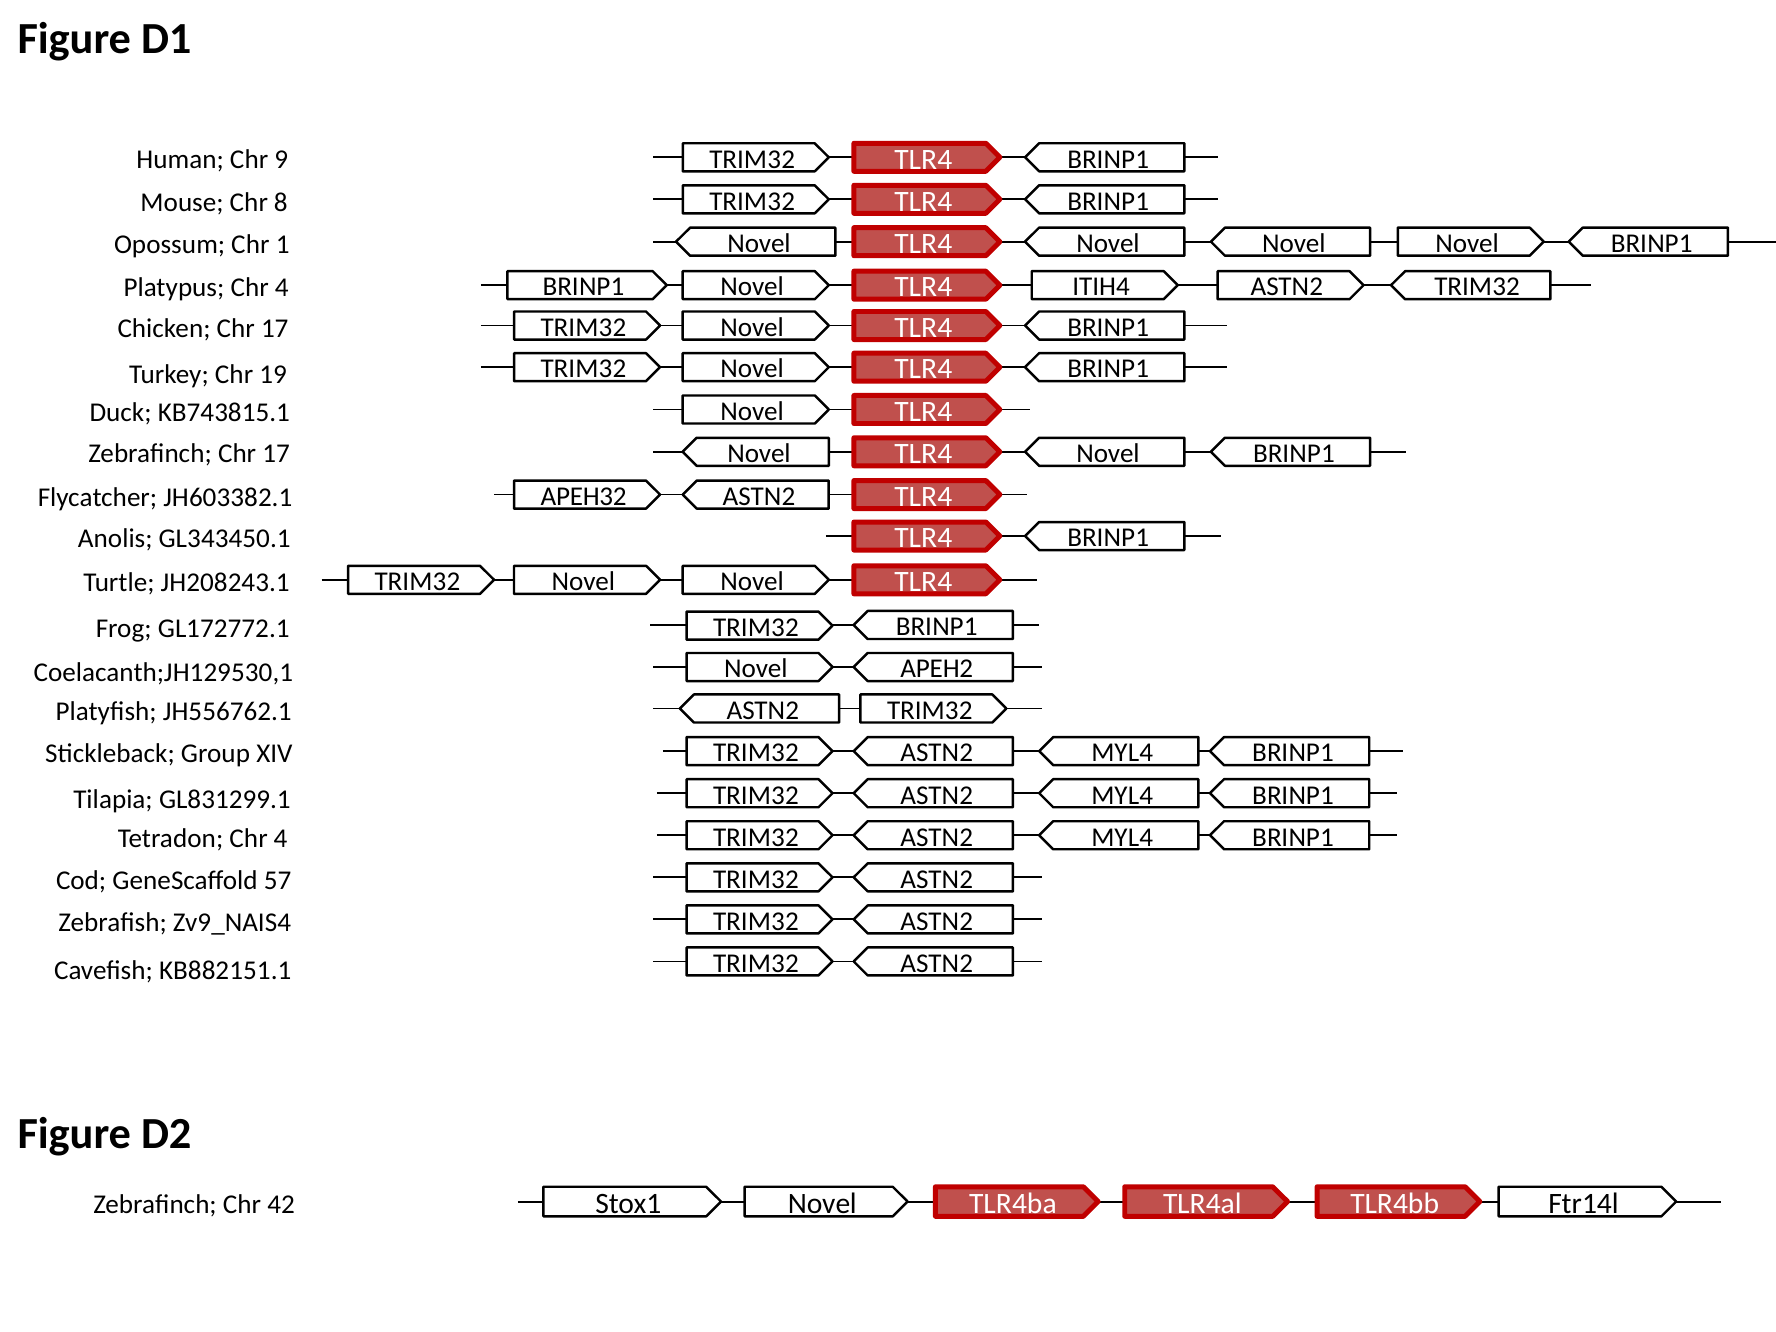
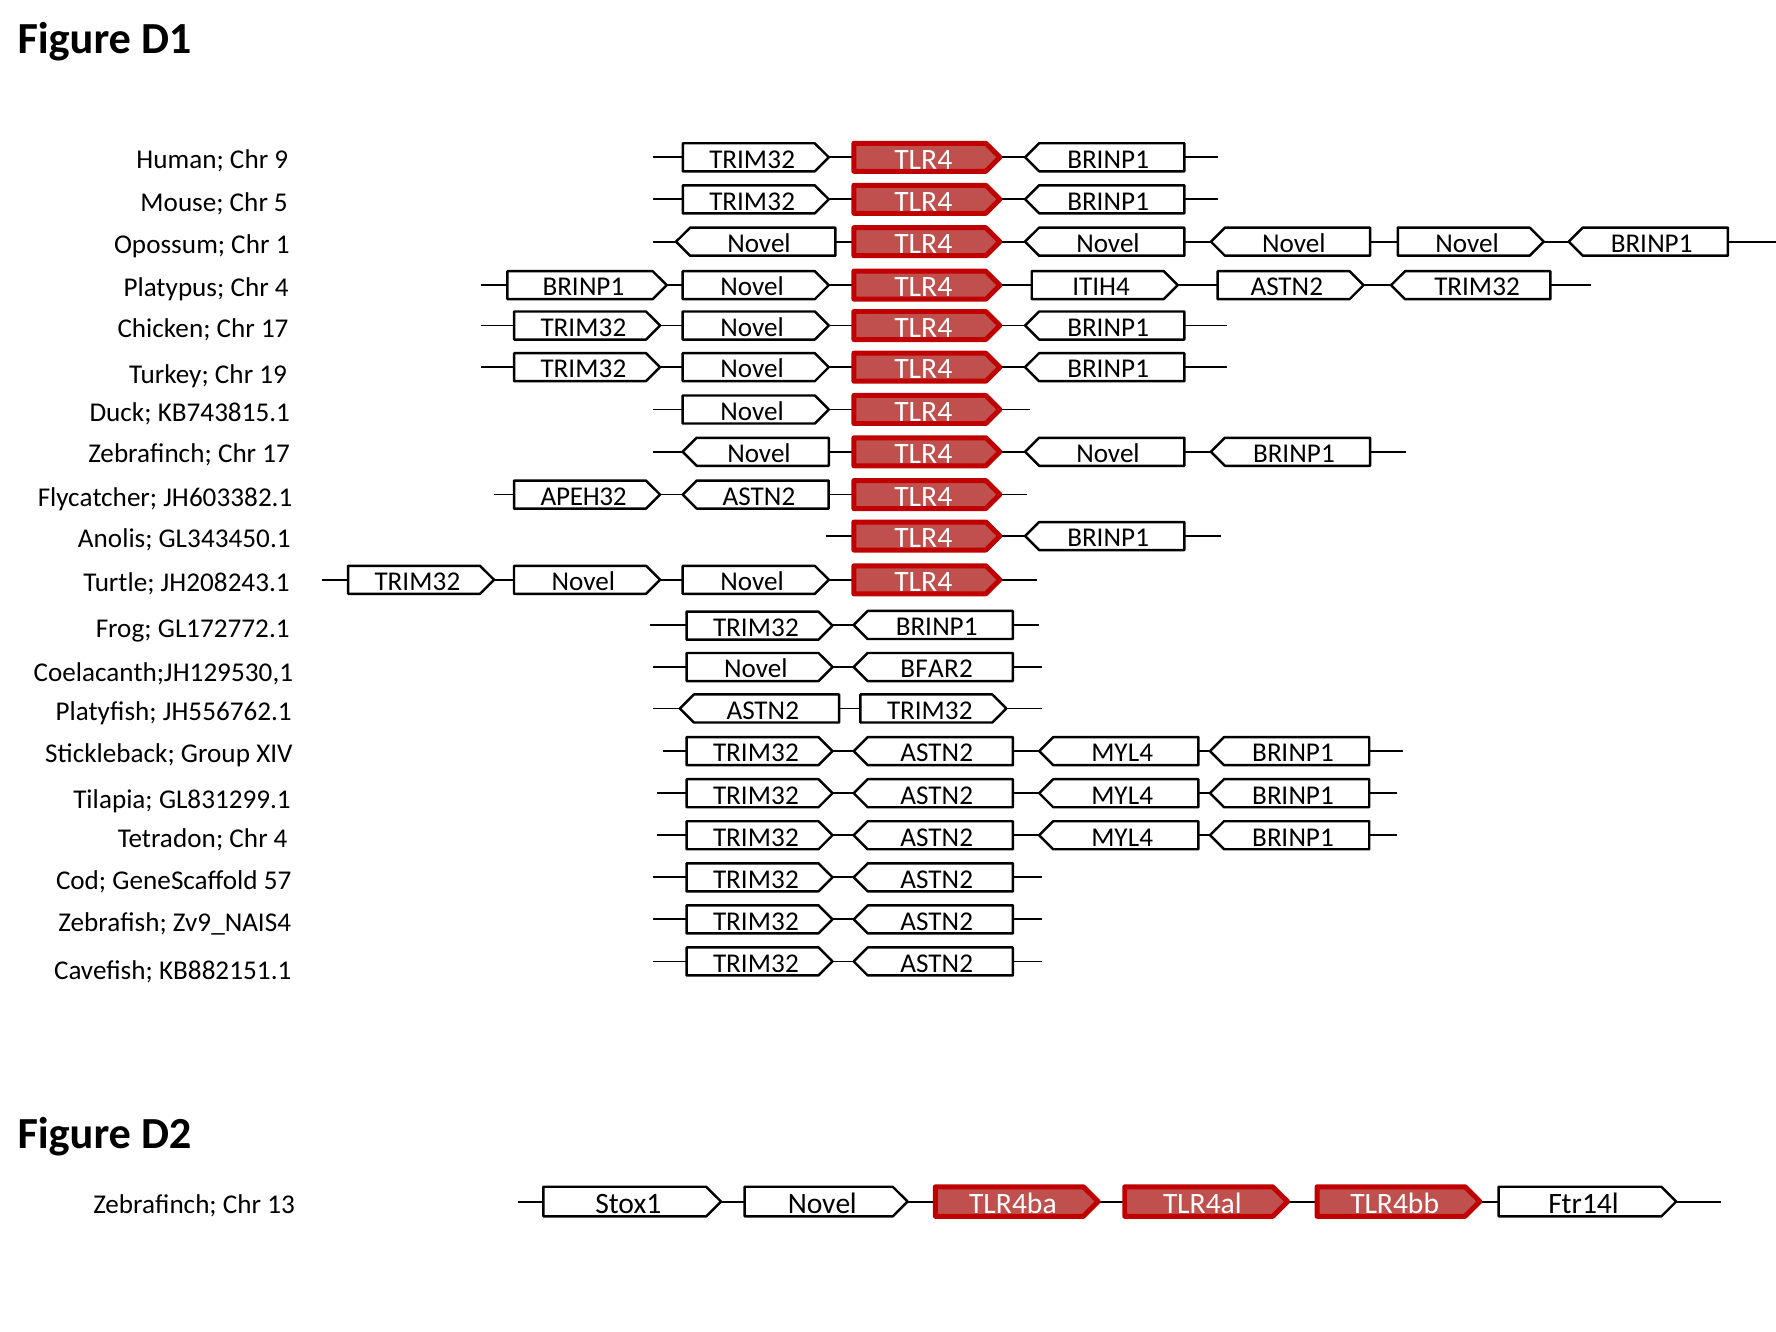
8: 8 -> 5
APEH2: APEH2 -> BFAR2
42: 42 -> 13
